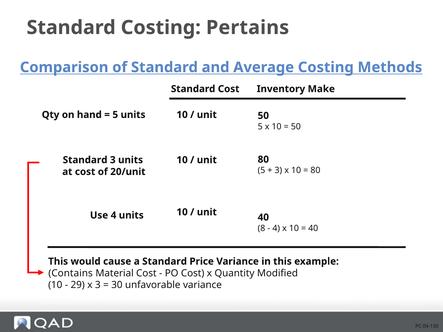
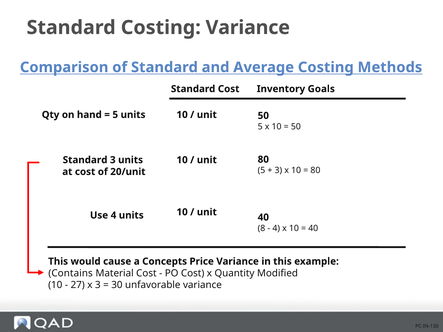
Costing Pertains: Pertains -> Variance
Make: Make -> Goals
a Standard: Standard -> Concepts
29: 29 -> 27
